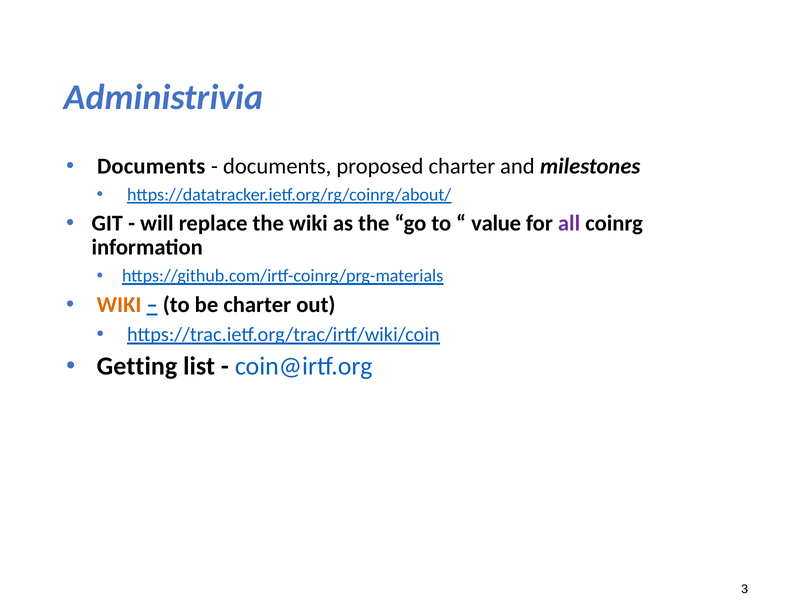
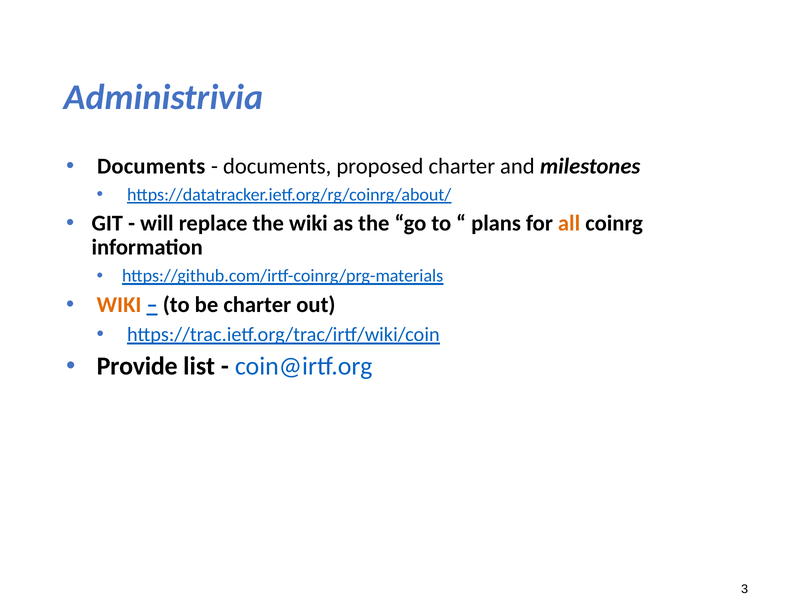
value: value -> plans
all colour: purple -> orange
Getting: Getting -> Provide
